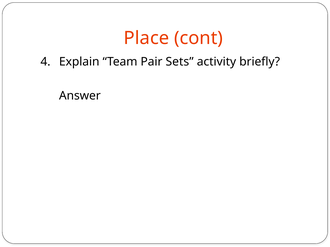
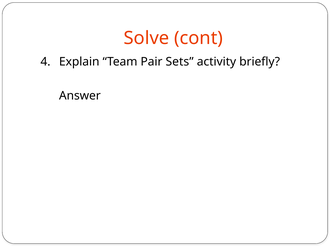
Place: Place -> Solve
